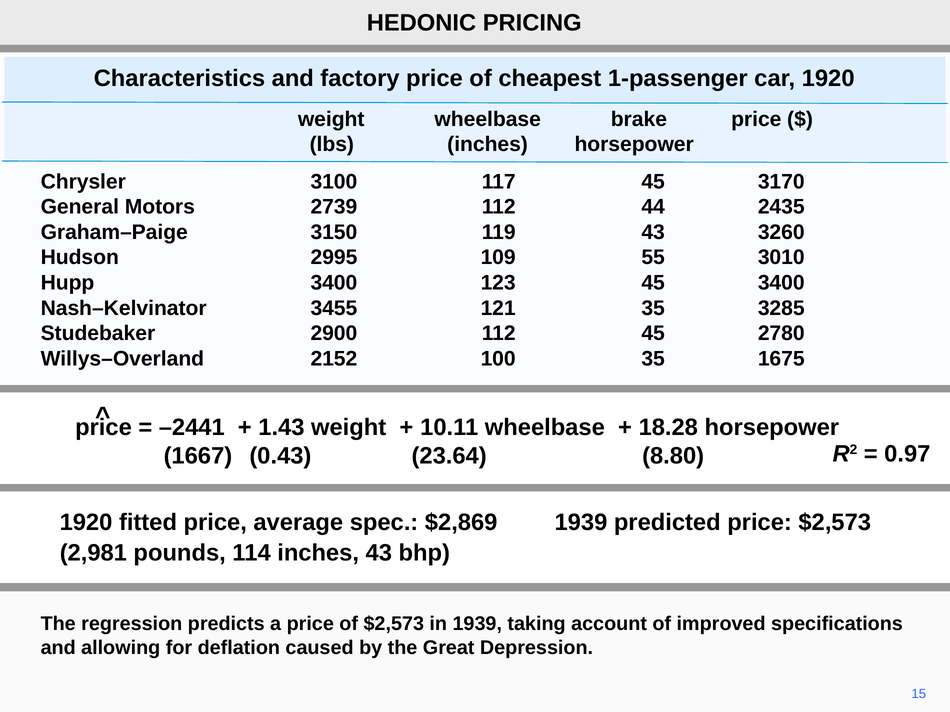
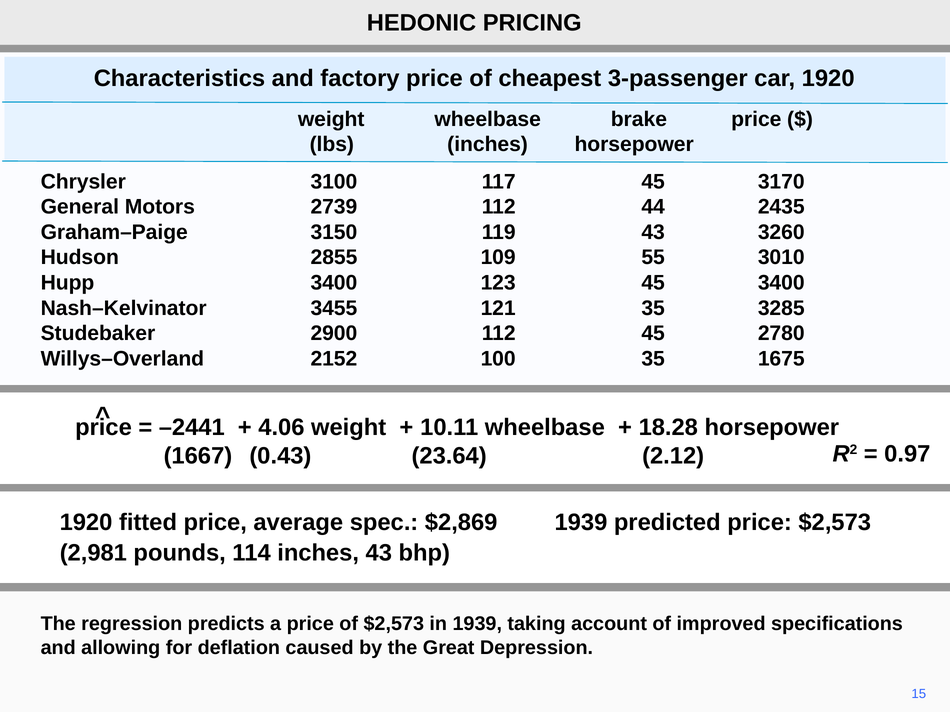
1-passenger: 1-passenger -> 3-passenger
2995: 2995 -> 2855
1.43: 1.43 -> 4.06
8.80: 8.80 -> 2.12
